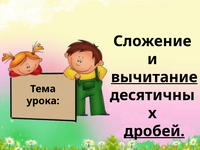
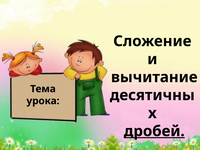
вычитание underline: present -> none
